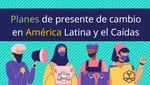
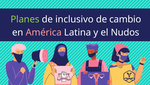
presente: presente -> inclusivo
América colour: yellow -> pink
Caídas: Caídas -> Nudos
